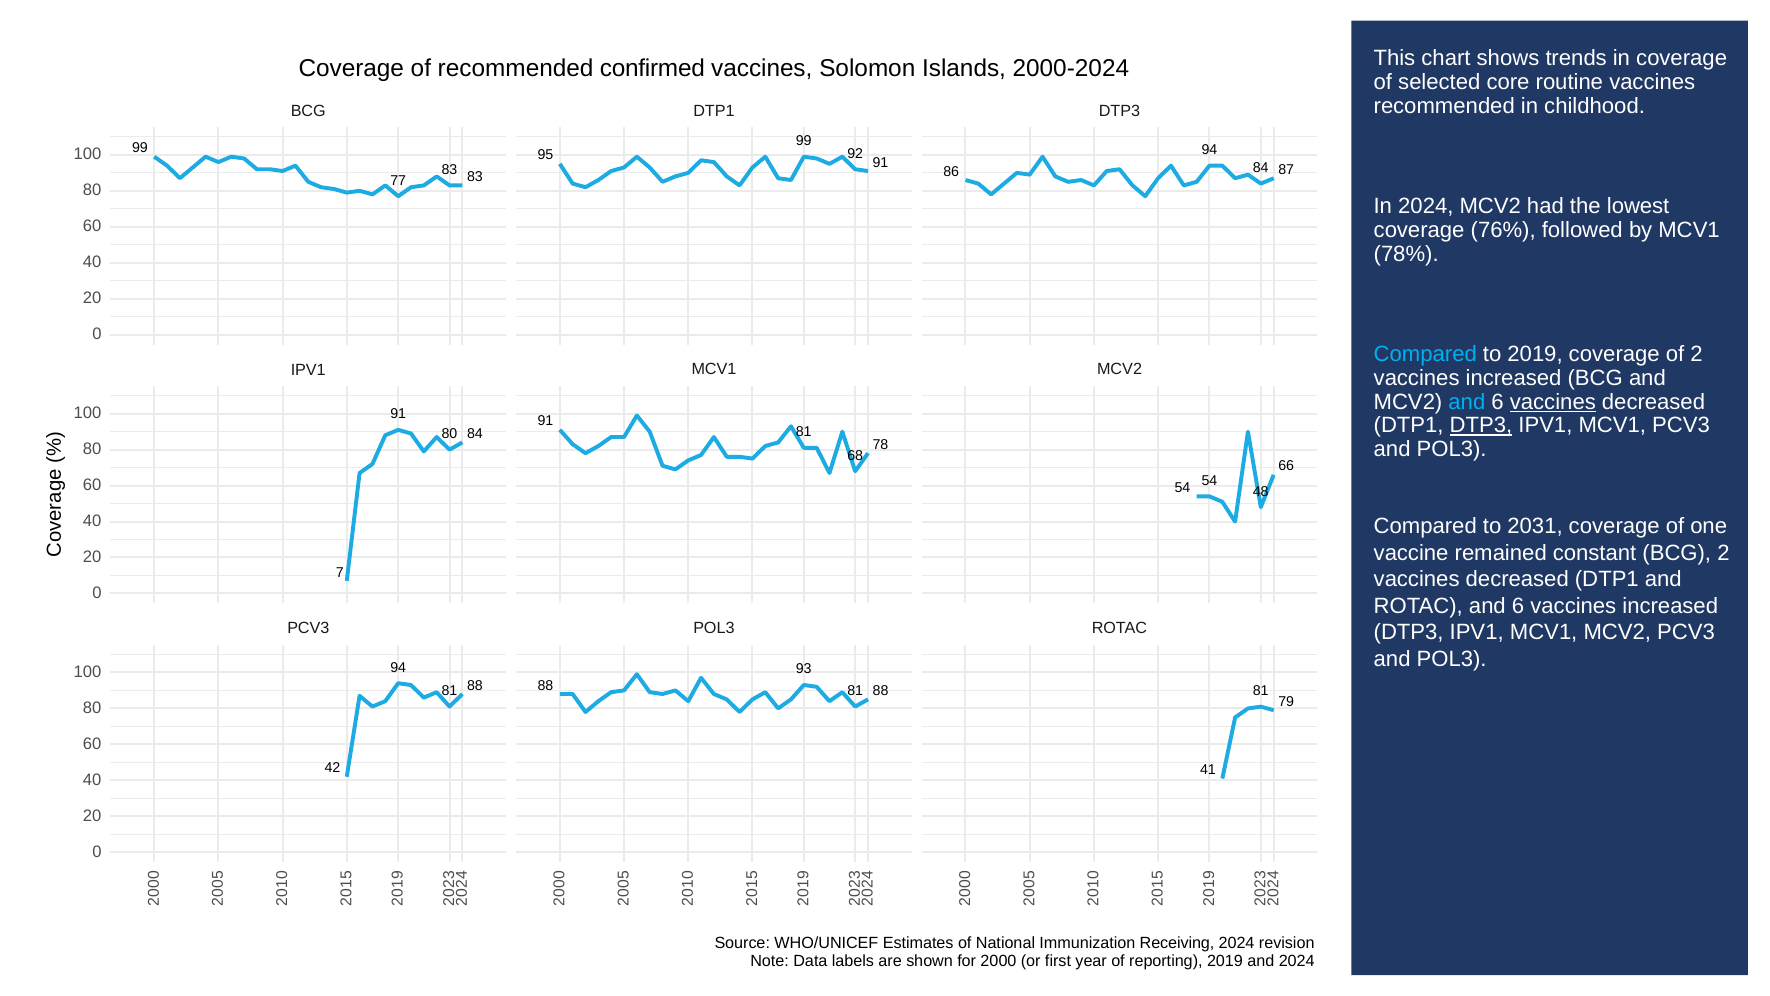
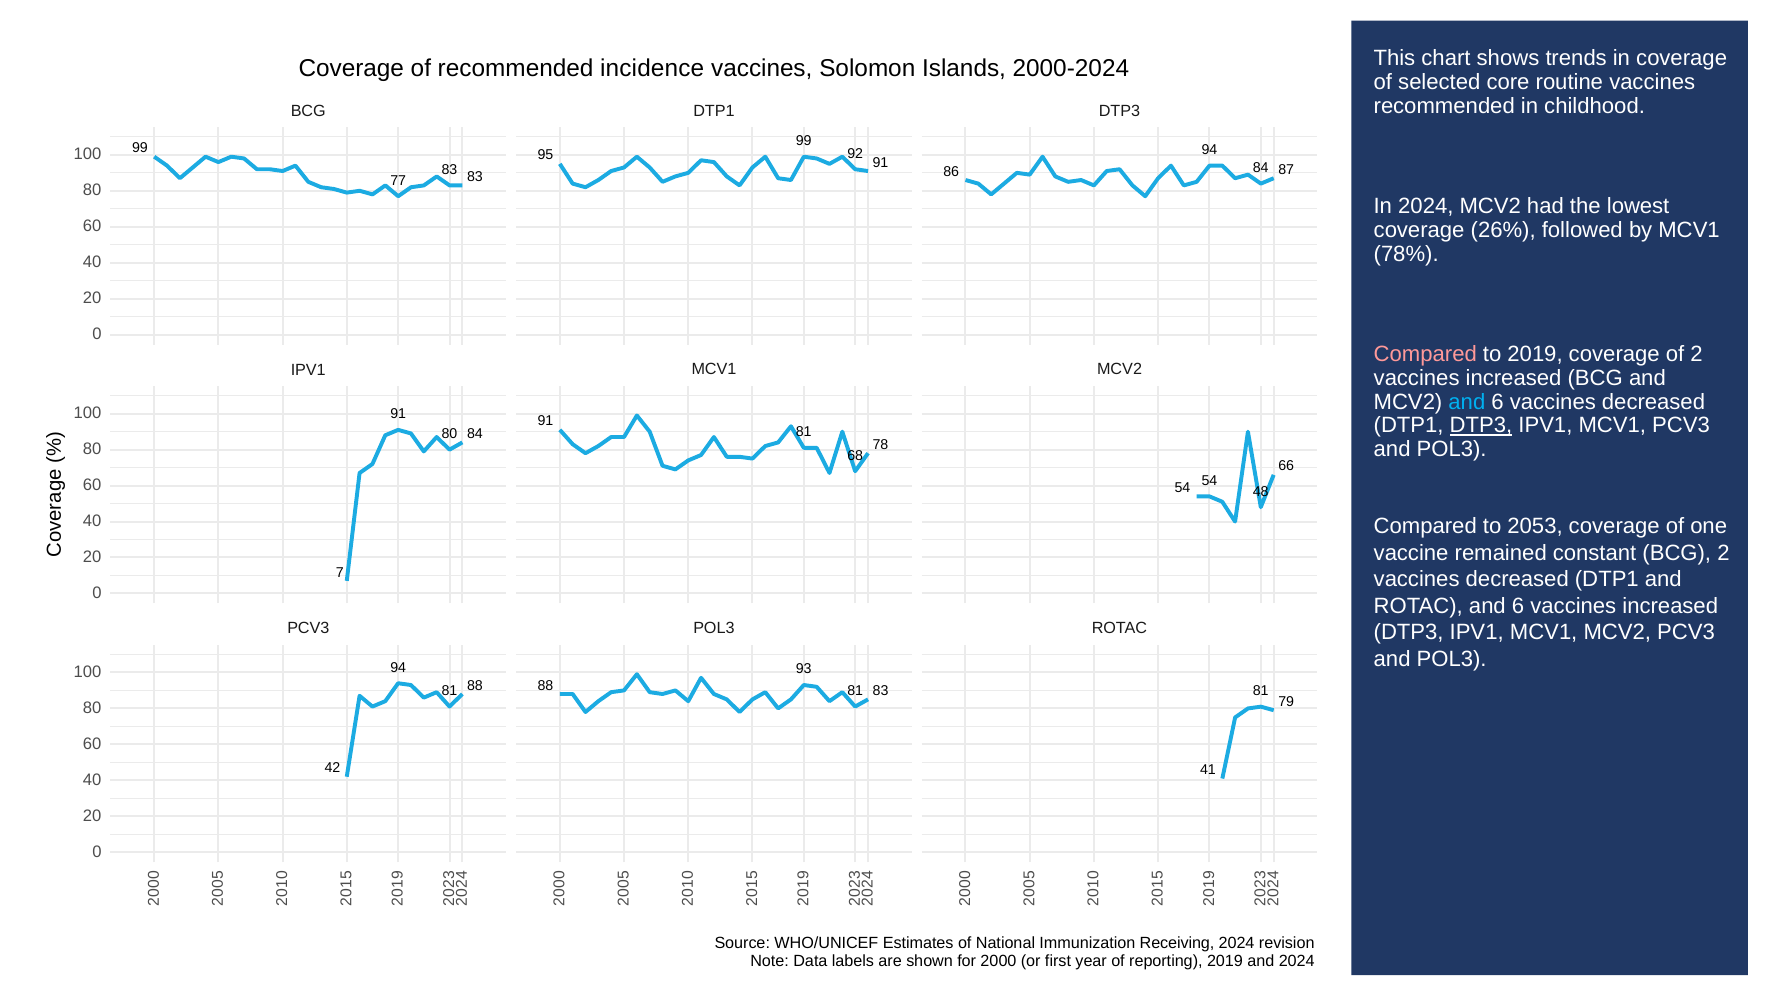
confirmed: confirmed -> incidence
76%: 76% -> 26%
Compared at (1425, 354) colour: light blue -> pink
vaccines at (1553, 402) underline: present -> none
2031: 2031 -> 2053
88 88: 88 -> 83
